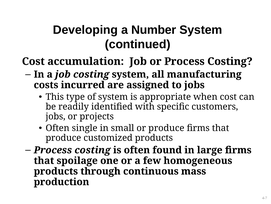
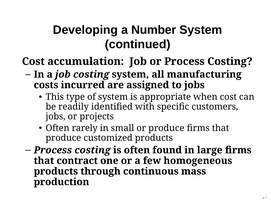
single: single -> rarely
spoilage: spoilage -> contract
